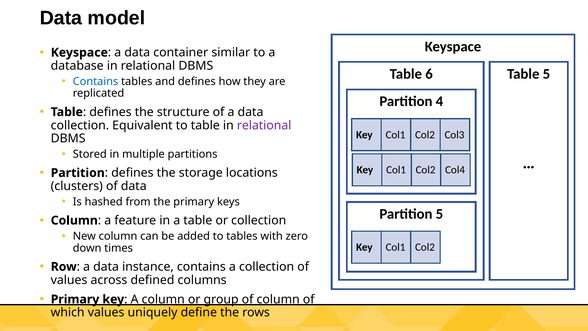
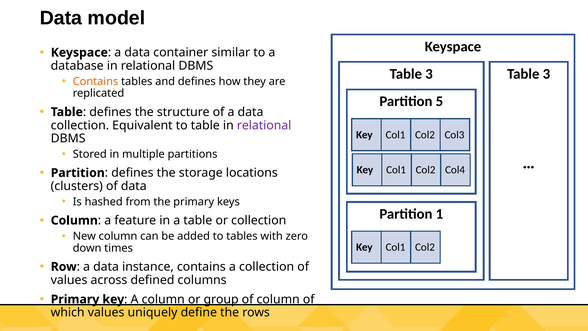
6 at (429, 74): 6 -> 3
5 at (546, 74): 5 -> 3
Contains at (96, 81) colour: blue -> orange
4: 4 -> 5
Partition 5: 5 -> 1
